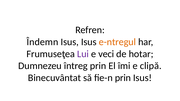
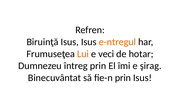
Îndemn: Îndemn -> Biruinţă
Lui colour: purple -> orange
clipă: clipă -> şirag
